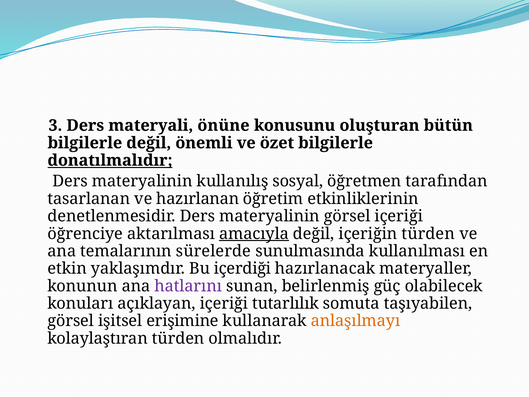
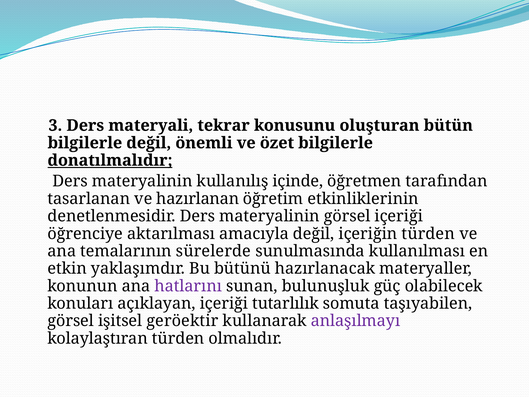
önüne: önüne -> tekrar
sosyal: sosyal -> içinde
amacıyla underline: present -> none
içerdiği: içerdiği -> bütünü
belirlenmiş: belirlenmiş -> bulunuşluk
erişimine: erişimine -> geröektir
anlaşılmayı colour: orange -> purple
